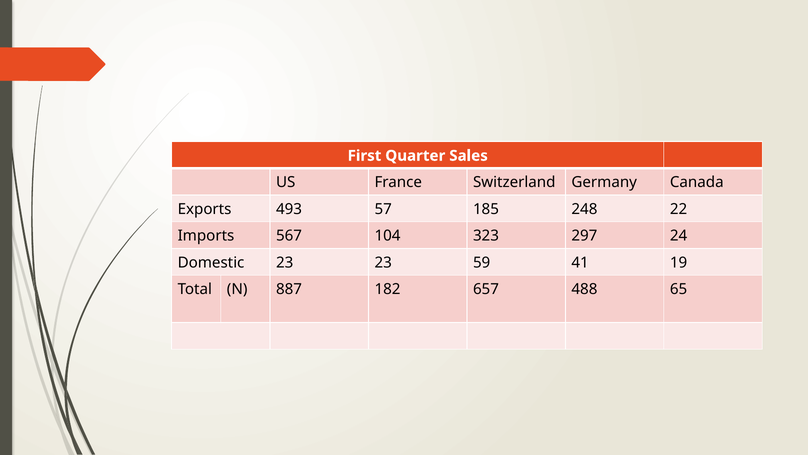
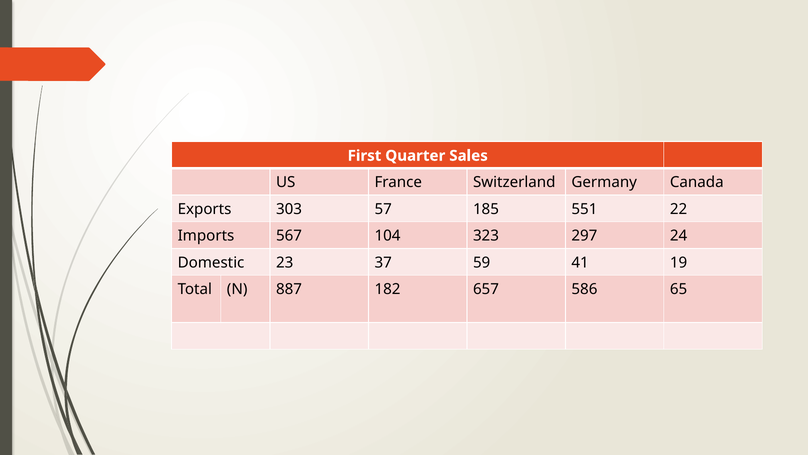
493: 493 -> 303
248: 248 -> 551
23 23: 23 -> 37
488: 488 -> 586
